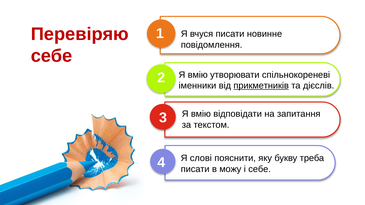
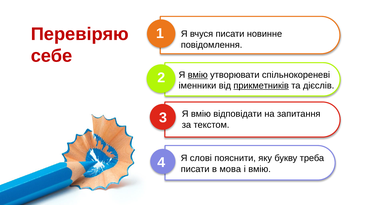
вмію at (198, 75) underline: none -> present
можу: можу -> мова
і себе: себе -> вмію
